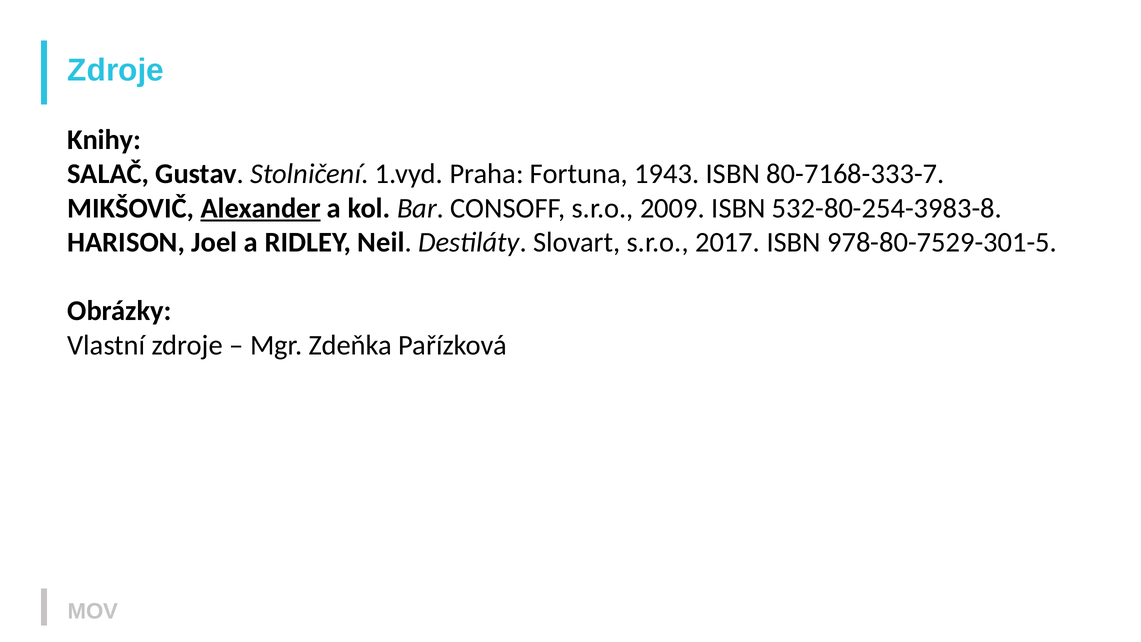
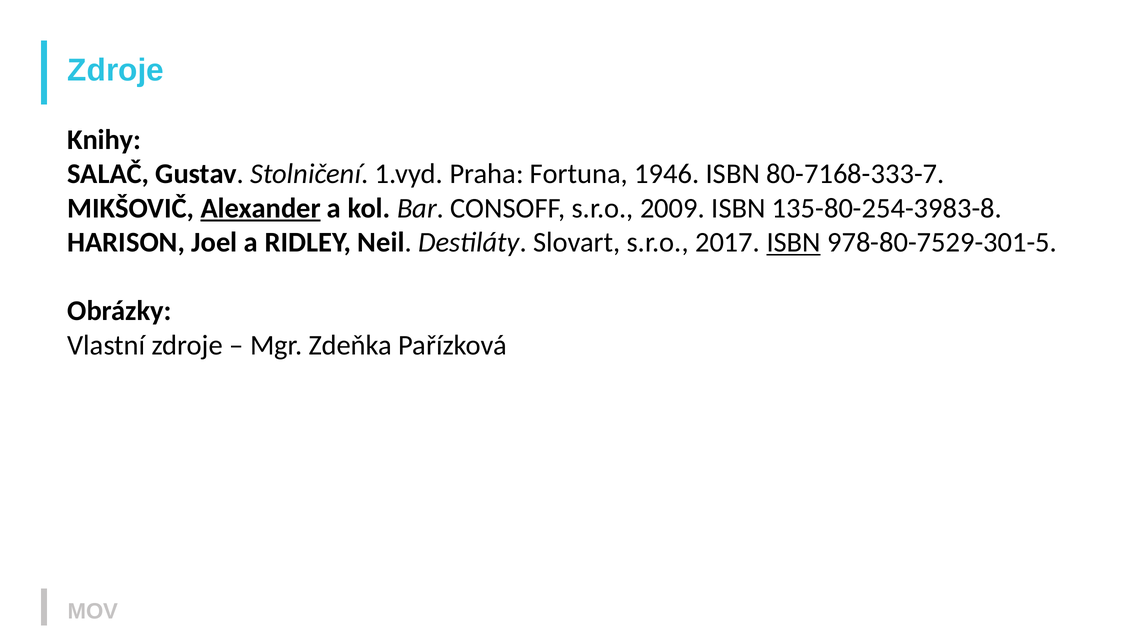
1943: 1943 -> 1946
532-80-254-3983-8: 532-80-254-3983-8 -> 135-80-254-3983-8
ISBN at (794, 242) underline: none -> present
